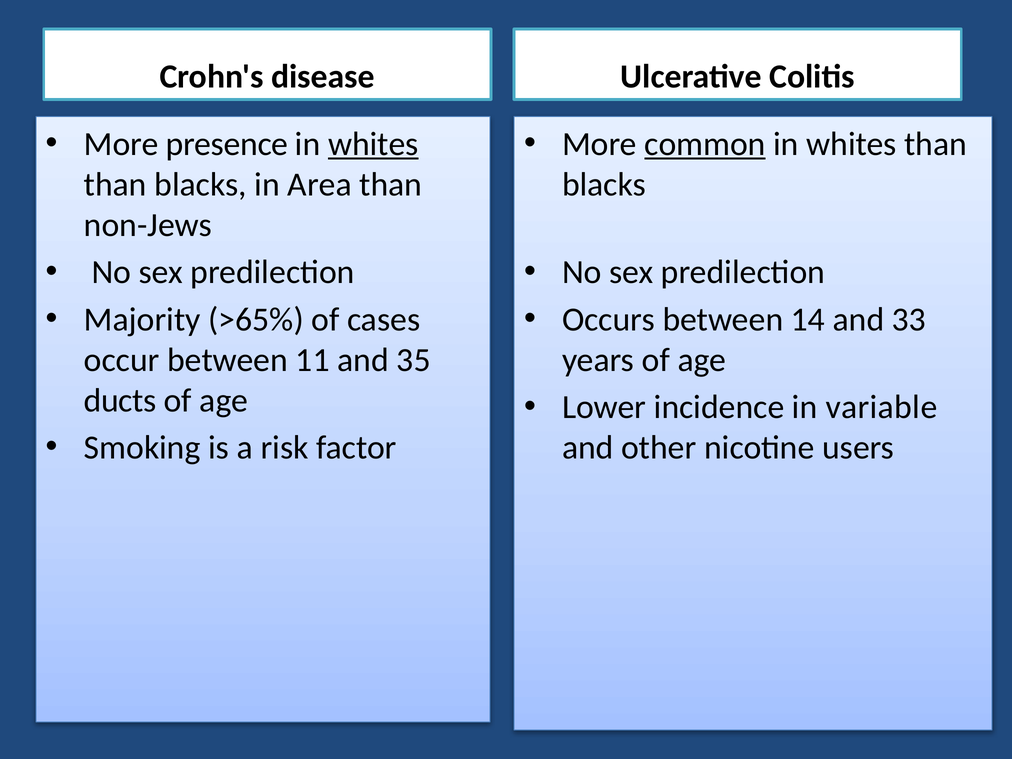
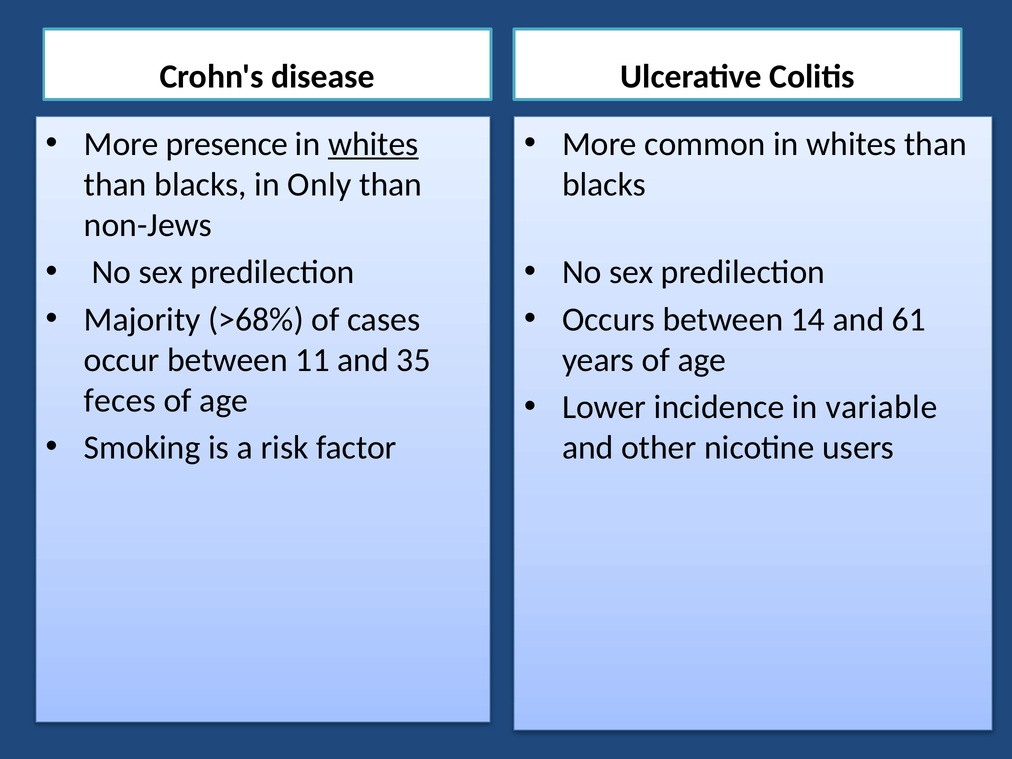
common underline: present -> none
Area: Area -> Only
>65%: >65% -> >68%
33: 33 -> 61
ducts: ducts -> feces
